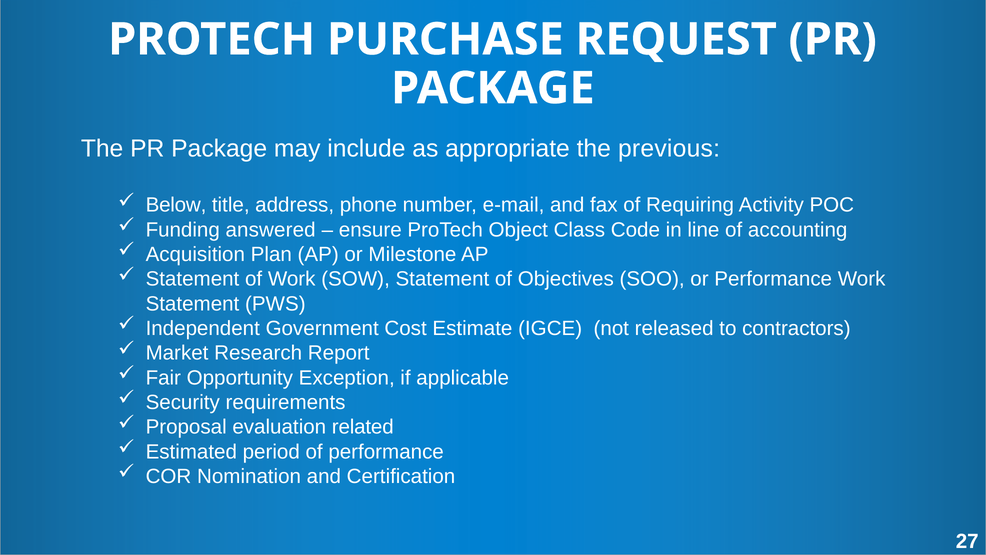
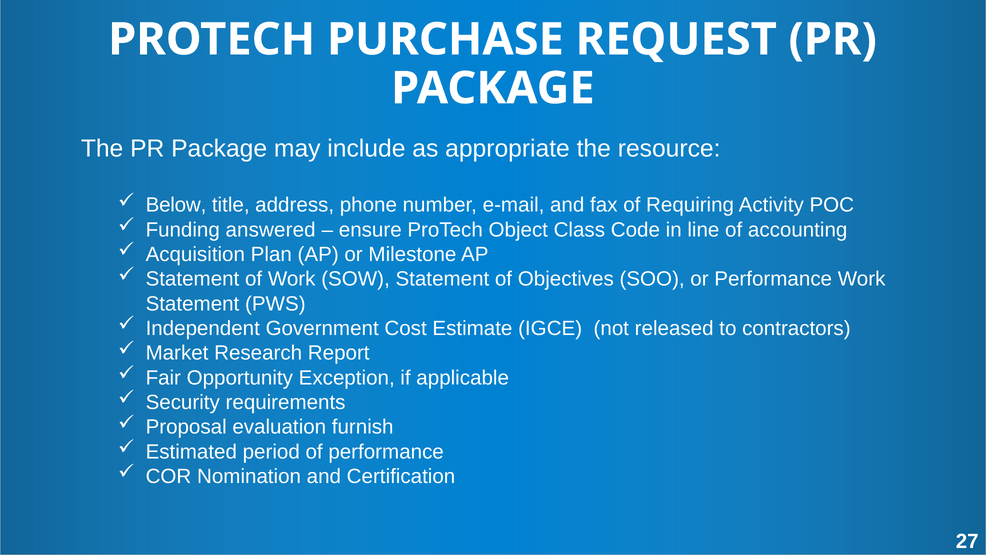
previous: previous -> resource
related: related -> furnish
